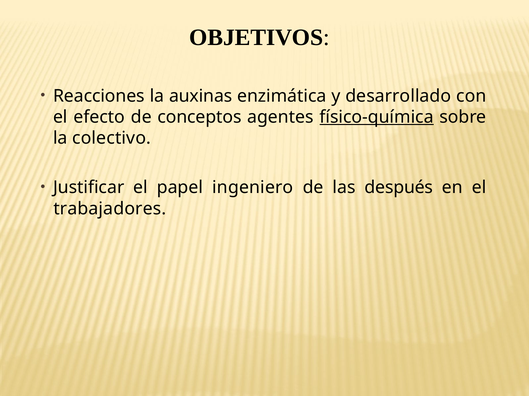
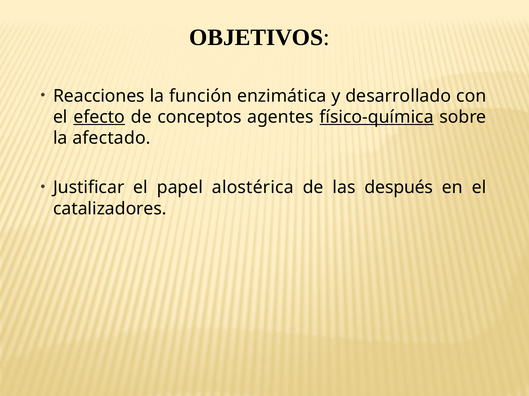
auxinas: auxinas -> función
efecto underline: none -> present
colectivo: colectivo -> afectado
ingeniero: ingeniero -> alostérica
trabajadores: trabajadores -> catalizadores
